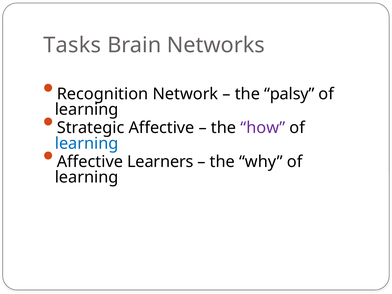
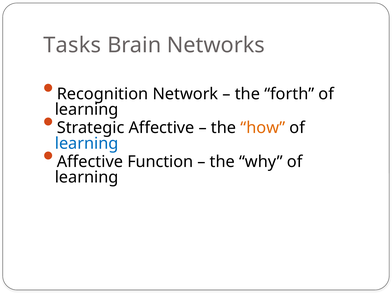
palsy: palsy -> forth
how colour: purple -> orange
Learners: Learners -> Function
